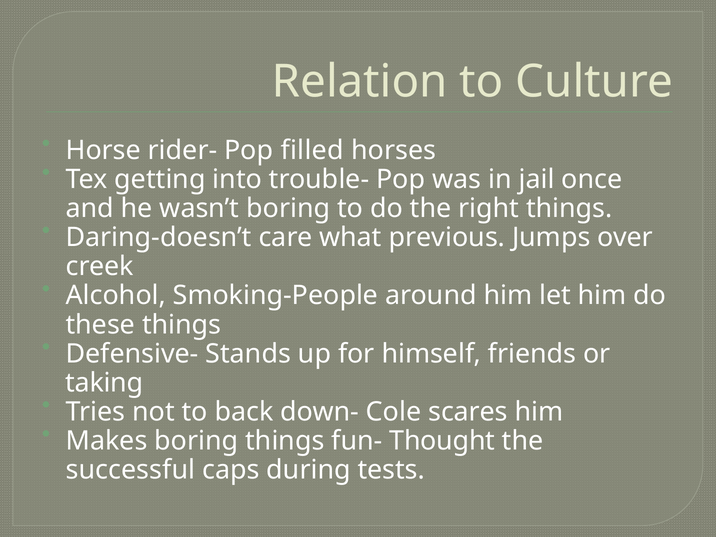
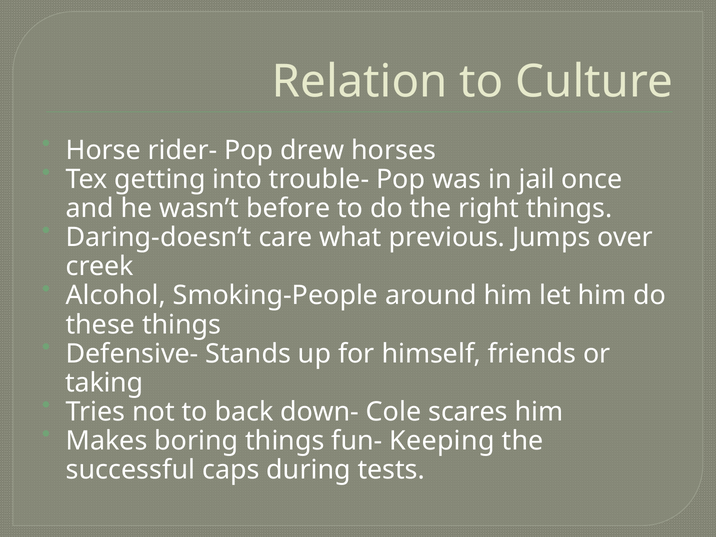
filled: filled -> drew
wasn’t boring: boring -> before
Thought: Thought -> Keeping
